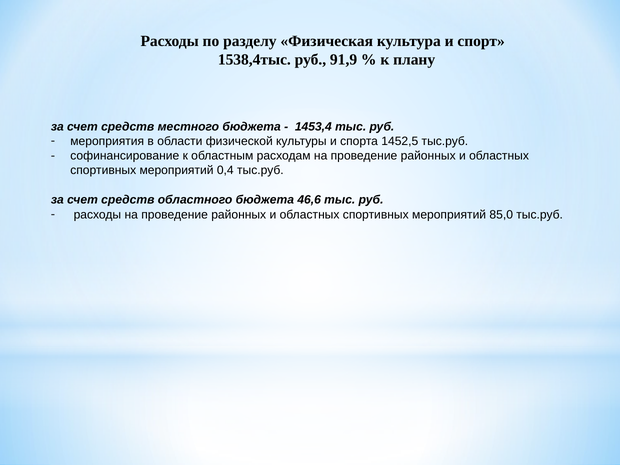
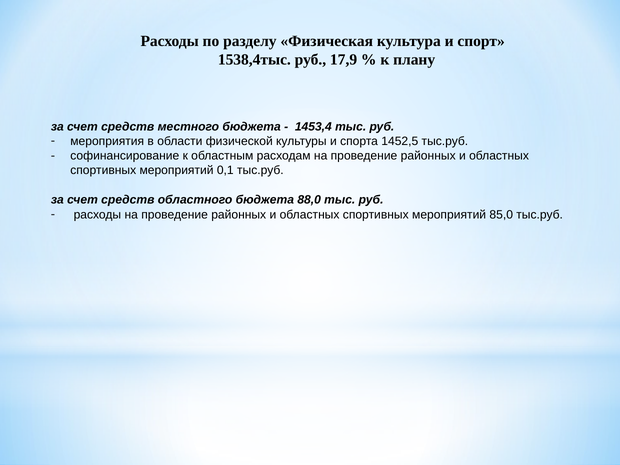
91,9: 91,9 -> 17,9
0,4: 0,4 -> 0,1
46,6: 46,6 -> 88,0
